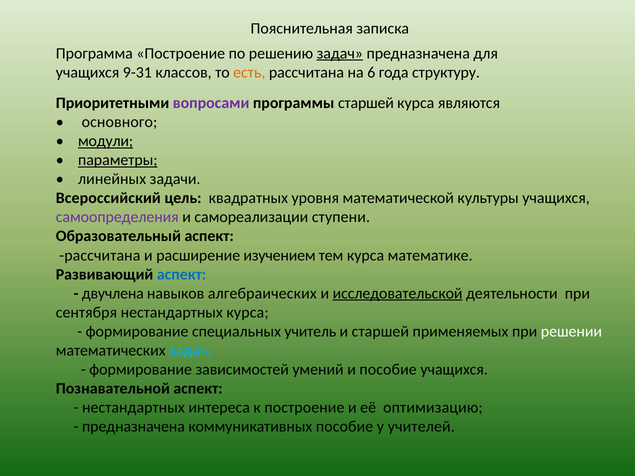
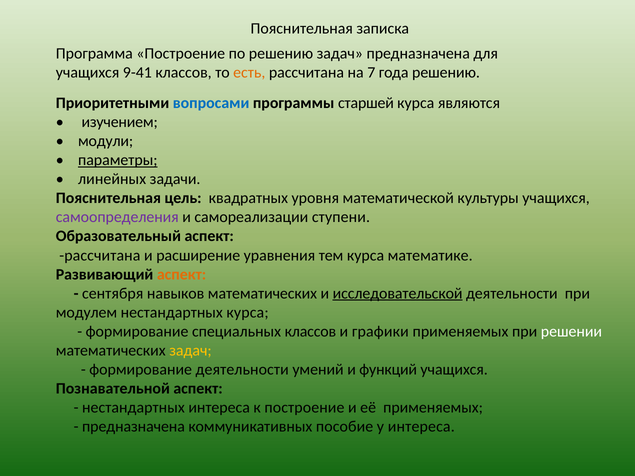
задач at (340, 53) underline: present -> none
9-31: 9-31 -> 9-41
6: 6 -> 7
года структуру: структуру -> решению
вопросами colour: purple -> blue
основного: основного -> изучением
модули underline: present -> none
Всероссийский at (108, 198): Всероссийский -> Пояснительная
изучением: изучением -> уравнения
аспект at (182, 274) colour: blue -> orange
двучлена: двучлена -> сентября
навыков алгебраических: алгебраических -> математических
сентября: сентября -> модулем
специальных учитель: учитель -> классов
и старшей: старшей -> графики
задач at (190, 351) colour: light blue -> yellow
формирование зависимостей: зависимостей -> деятельности
и пособие: пособие -> функций
её оптимизацию: оптимизацию -> применяемых
у учителей: учителей -> интереса
